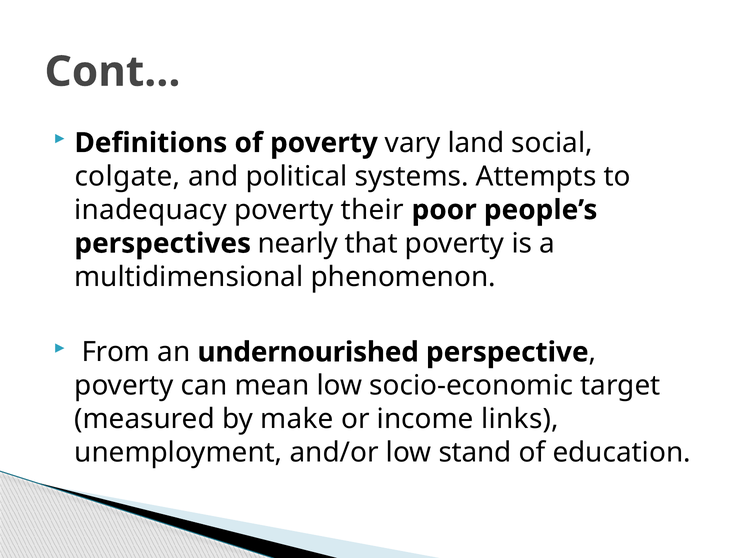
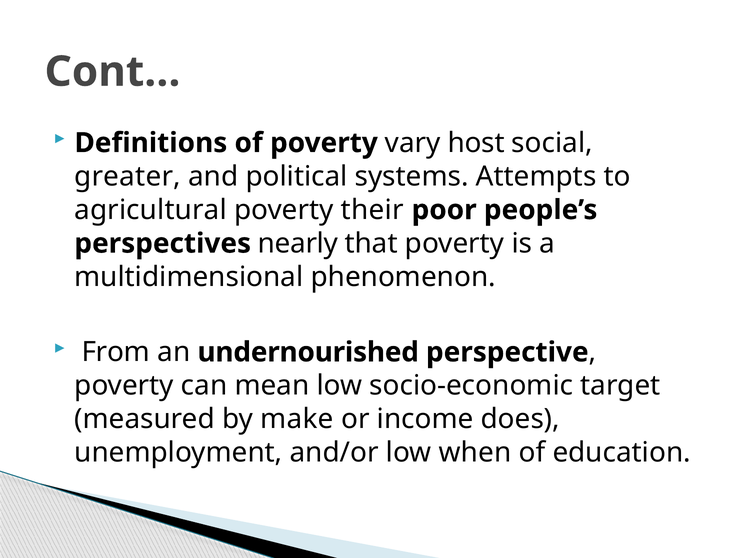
land: land -> host
colgate: colgate -> greater
inadequacy: inadequacy -> agricultural
links: links -> does
stand: stand -> when
